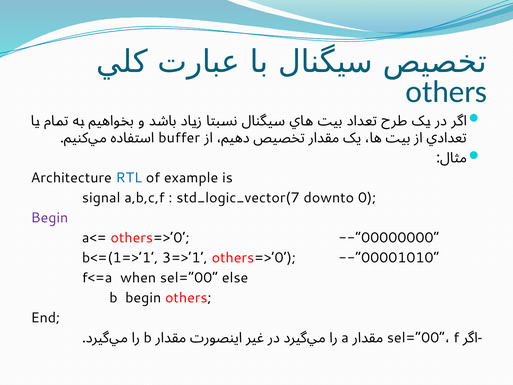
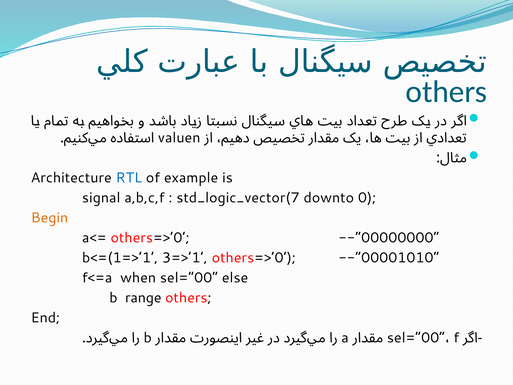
buffer: buffer -> valuen
Begin at (49, 218) colour: purple -> orange
b begin: begin -> range
